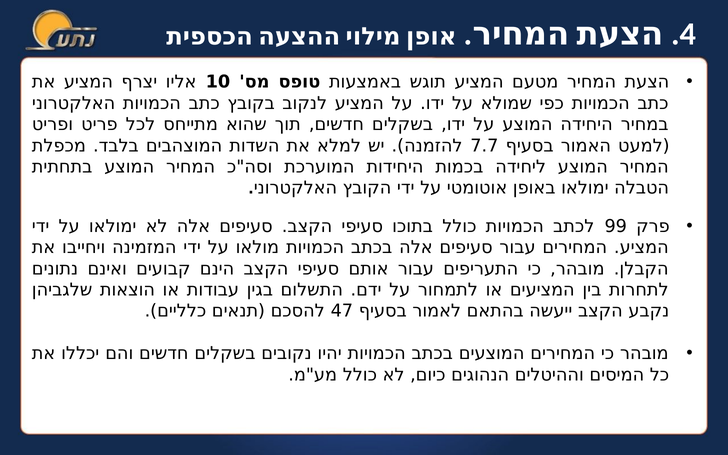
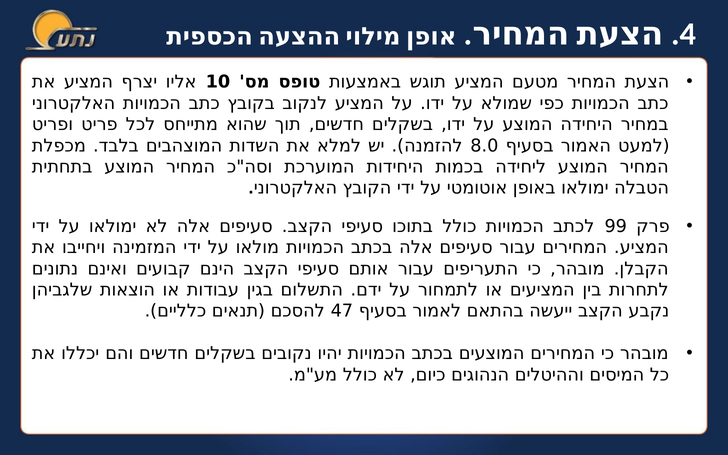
7.7: 7.7 -> 8.0
